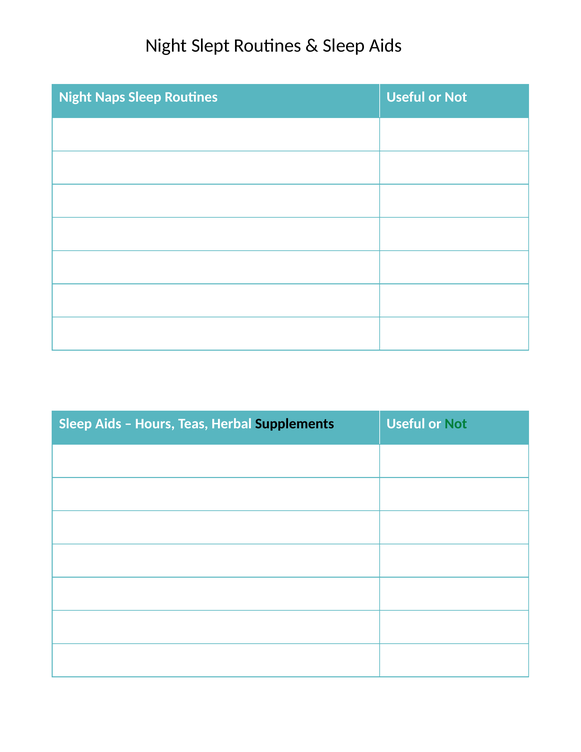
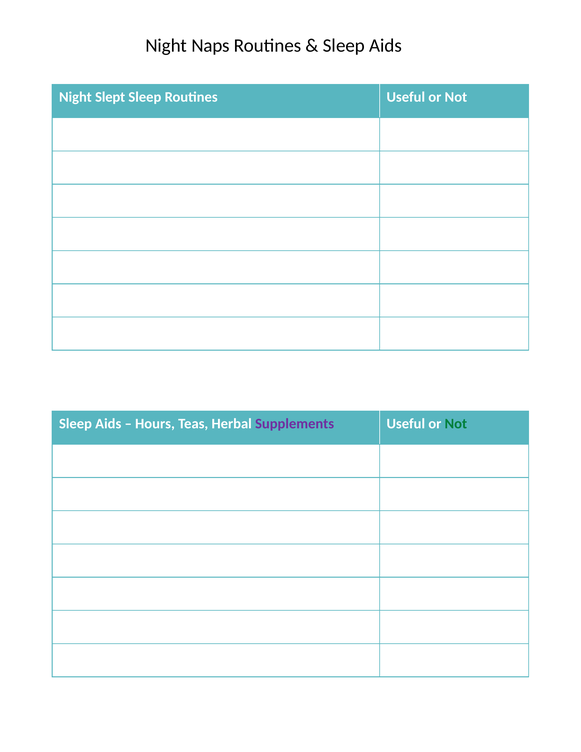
Slept: Slept -> Naps
Naps: Naps -> Slept
Supplements colour: black -> purple
